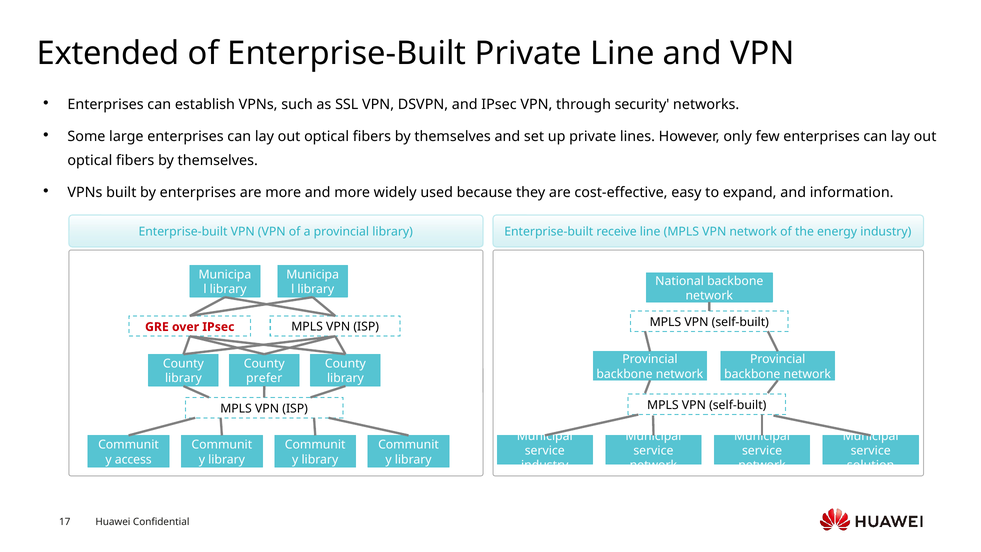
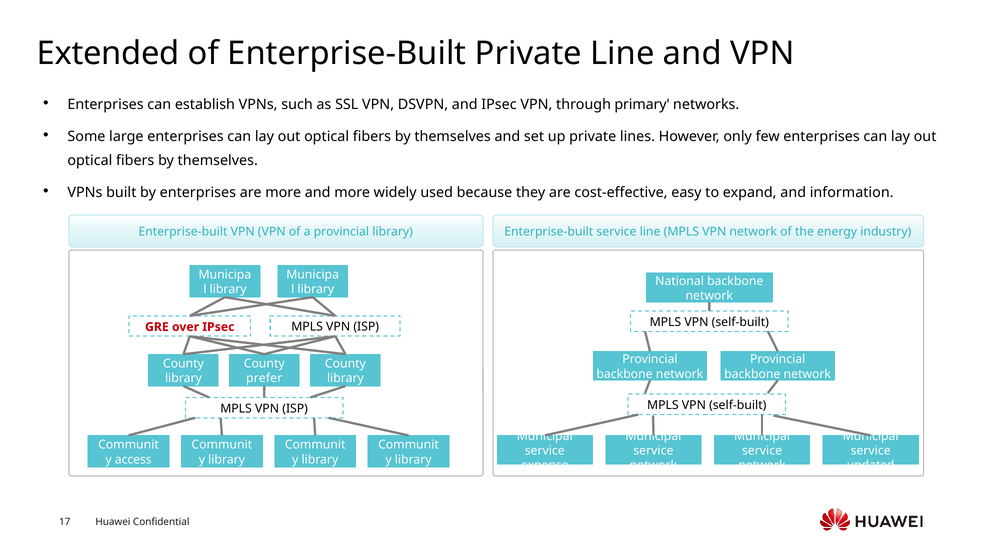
security: security -> primary
Enterprise-built receive: receive -> service
industry at (545, 465): industry -> expense
solution: solution -> updated
